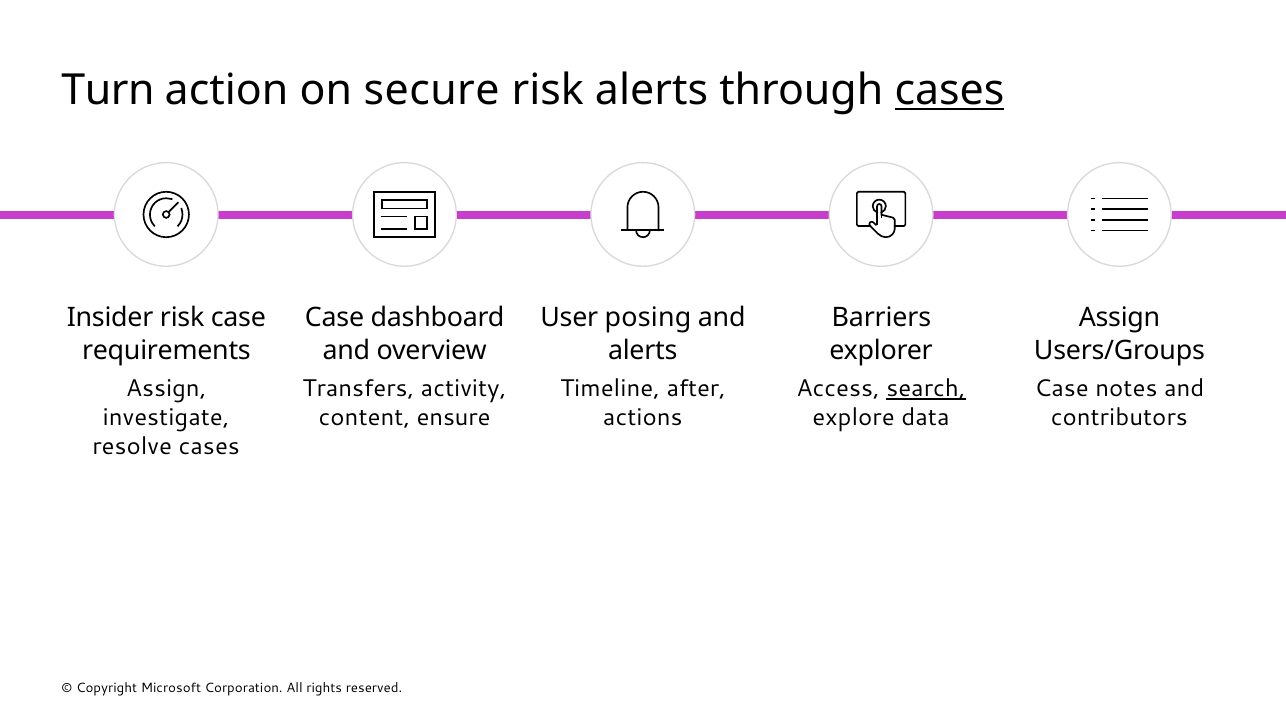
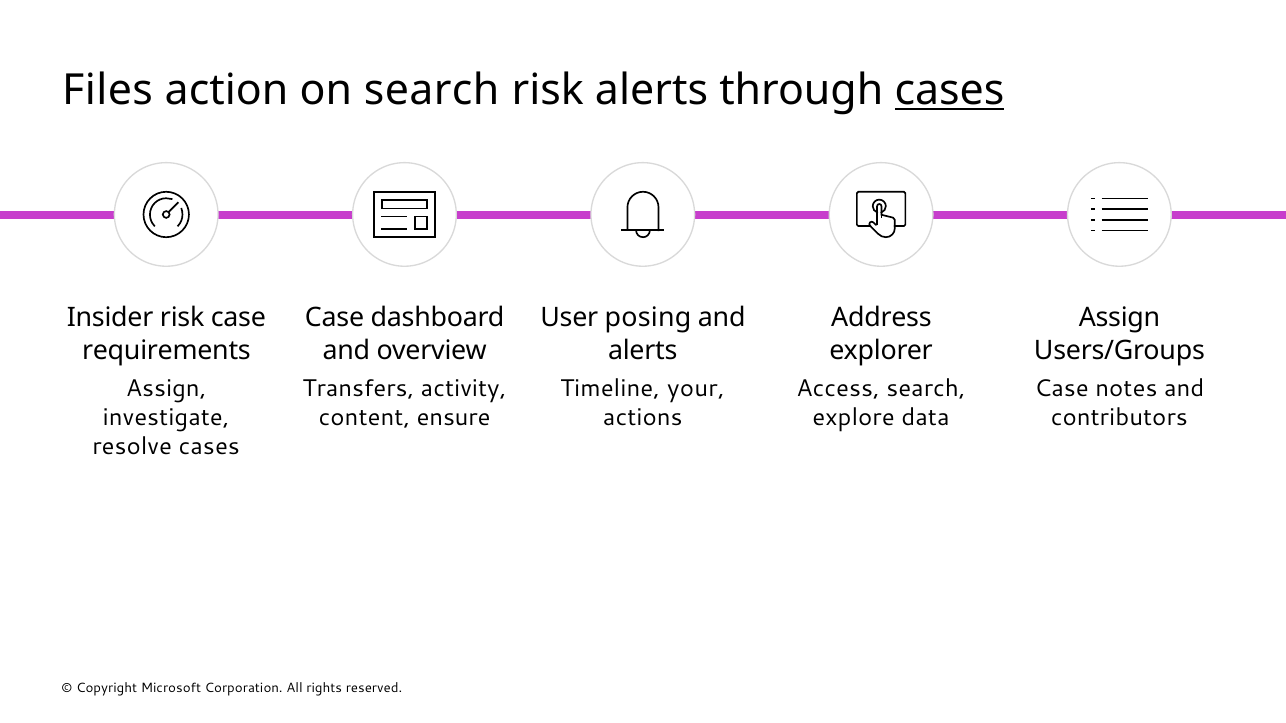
Turn: Turn -> Files
on secure: secure -> search
Barriers: Barriers -> Address
after: after -> your
search at (926, 389) underline: present -> none
